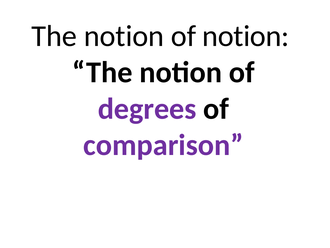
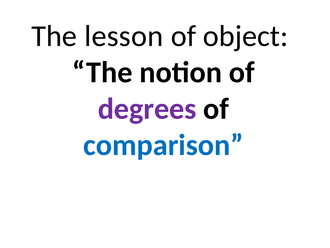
notion at (124, 36): notion -> lesson
of notion: notion -> object
comparison colour: purple -> blue
